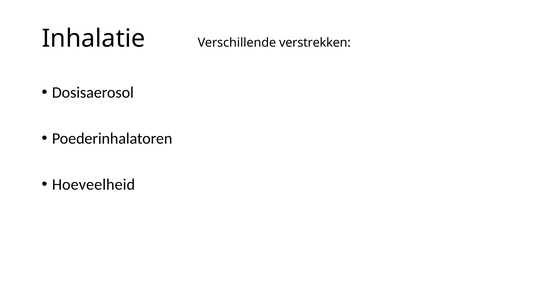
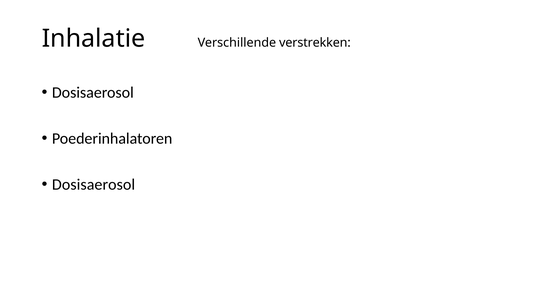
Hoeveelheid at (94, 184): Hoeveelheid -> Dosisaerosol
